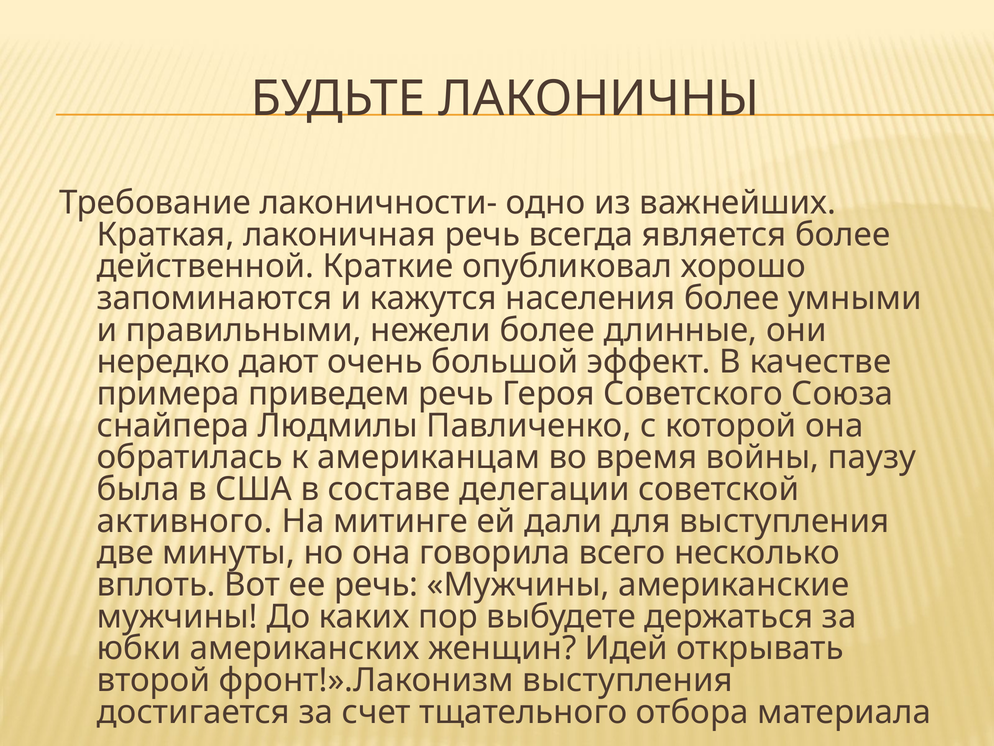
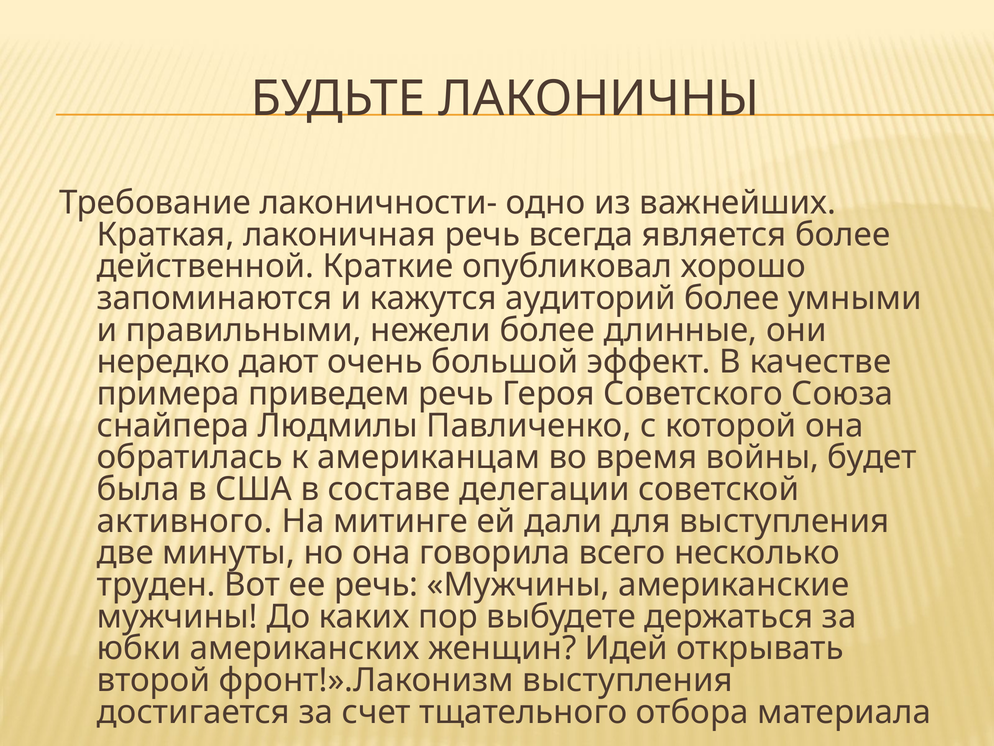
населения: населения -> аудиторий
паузу: паузу -> будет
вплоть: вплоть -> труден
